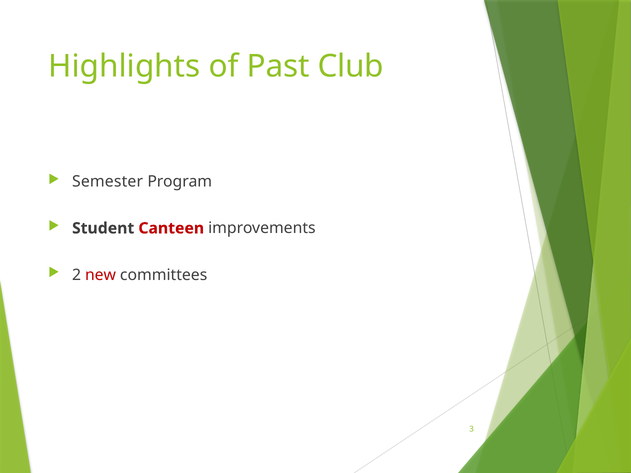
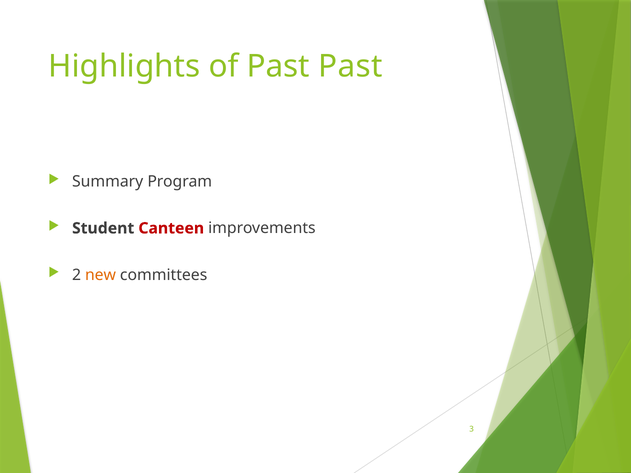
Past Club: Club -> Past
Semester: Semester -> Summary
new colour: red -> orange
